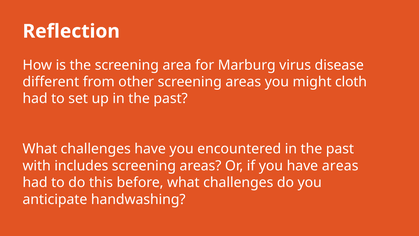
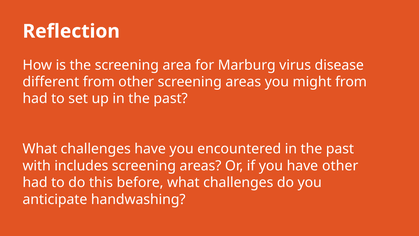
might cloth: cloth -> from
have areas: areas -> other
